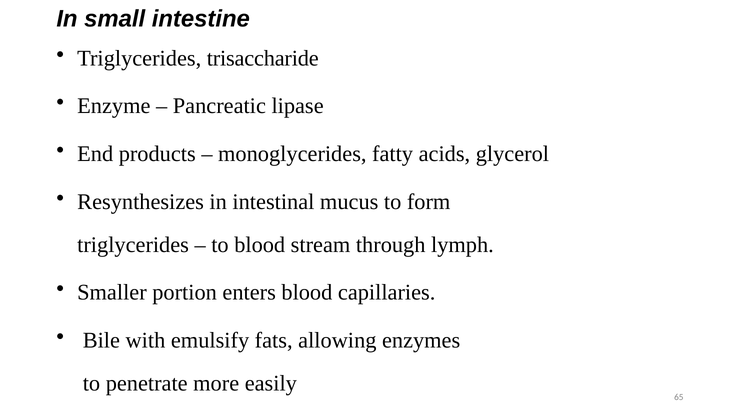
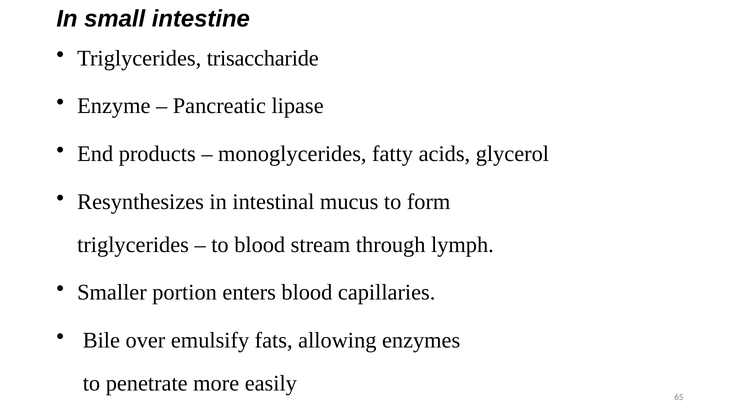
with: with -> over
